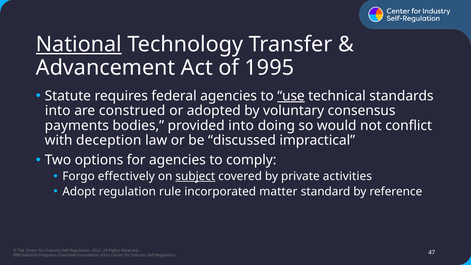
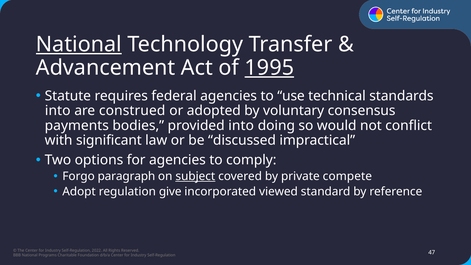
1995 underline: none -> present
use underline: present -> none
deception: deception -> significant
effectively: effectively -> paragraph
activities: activities -> compete
rule: rule -> give
matter: matter -> viewed
